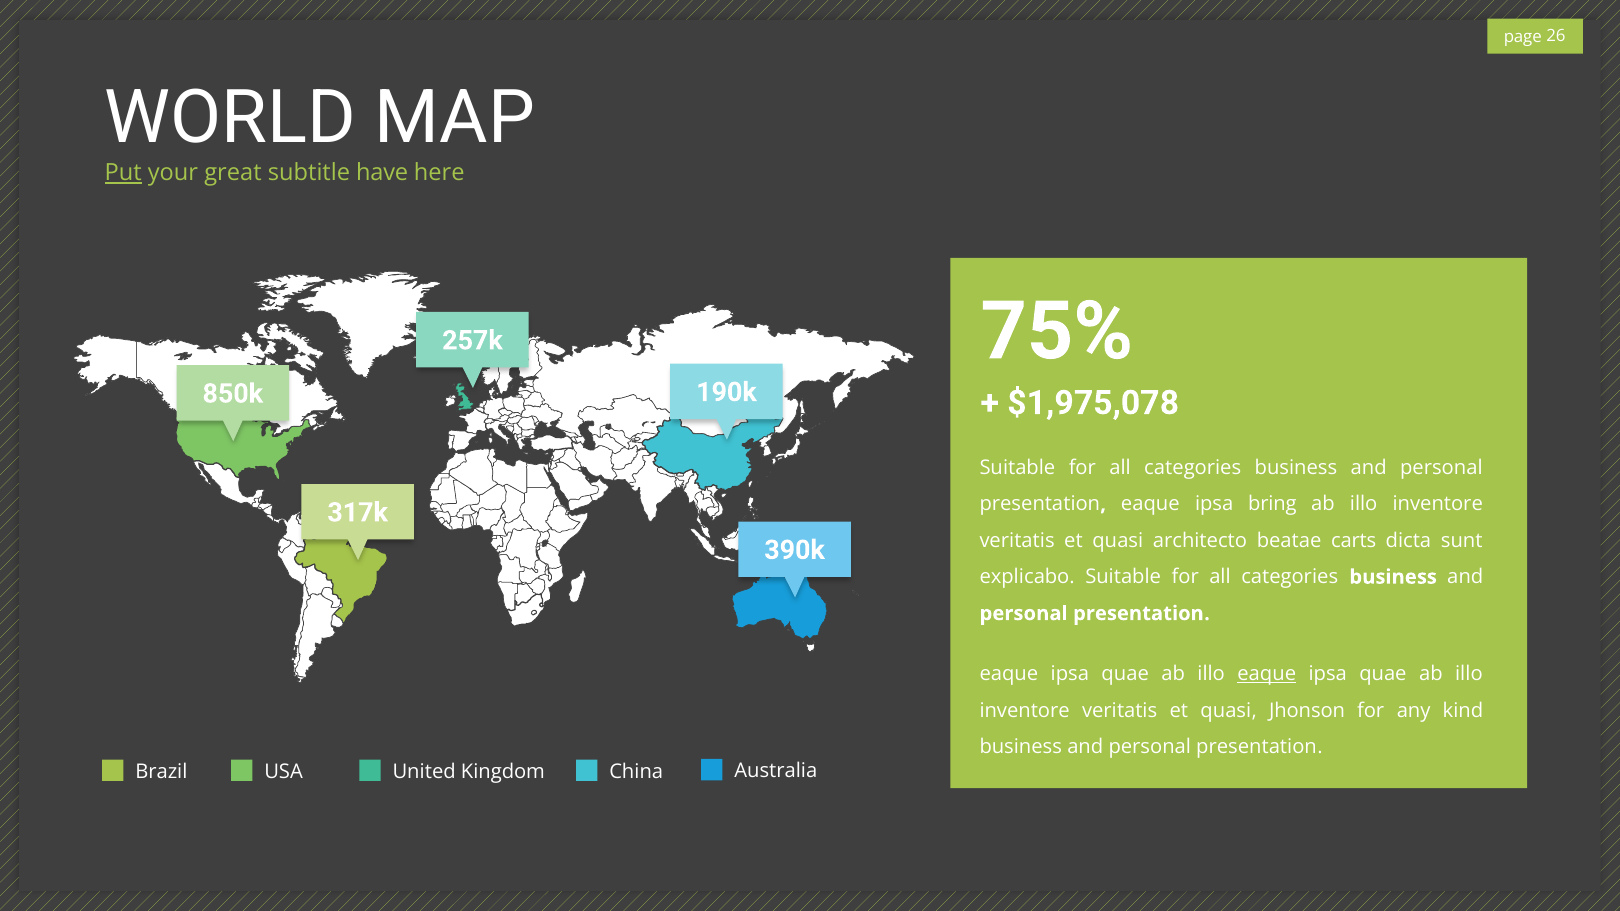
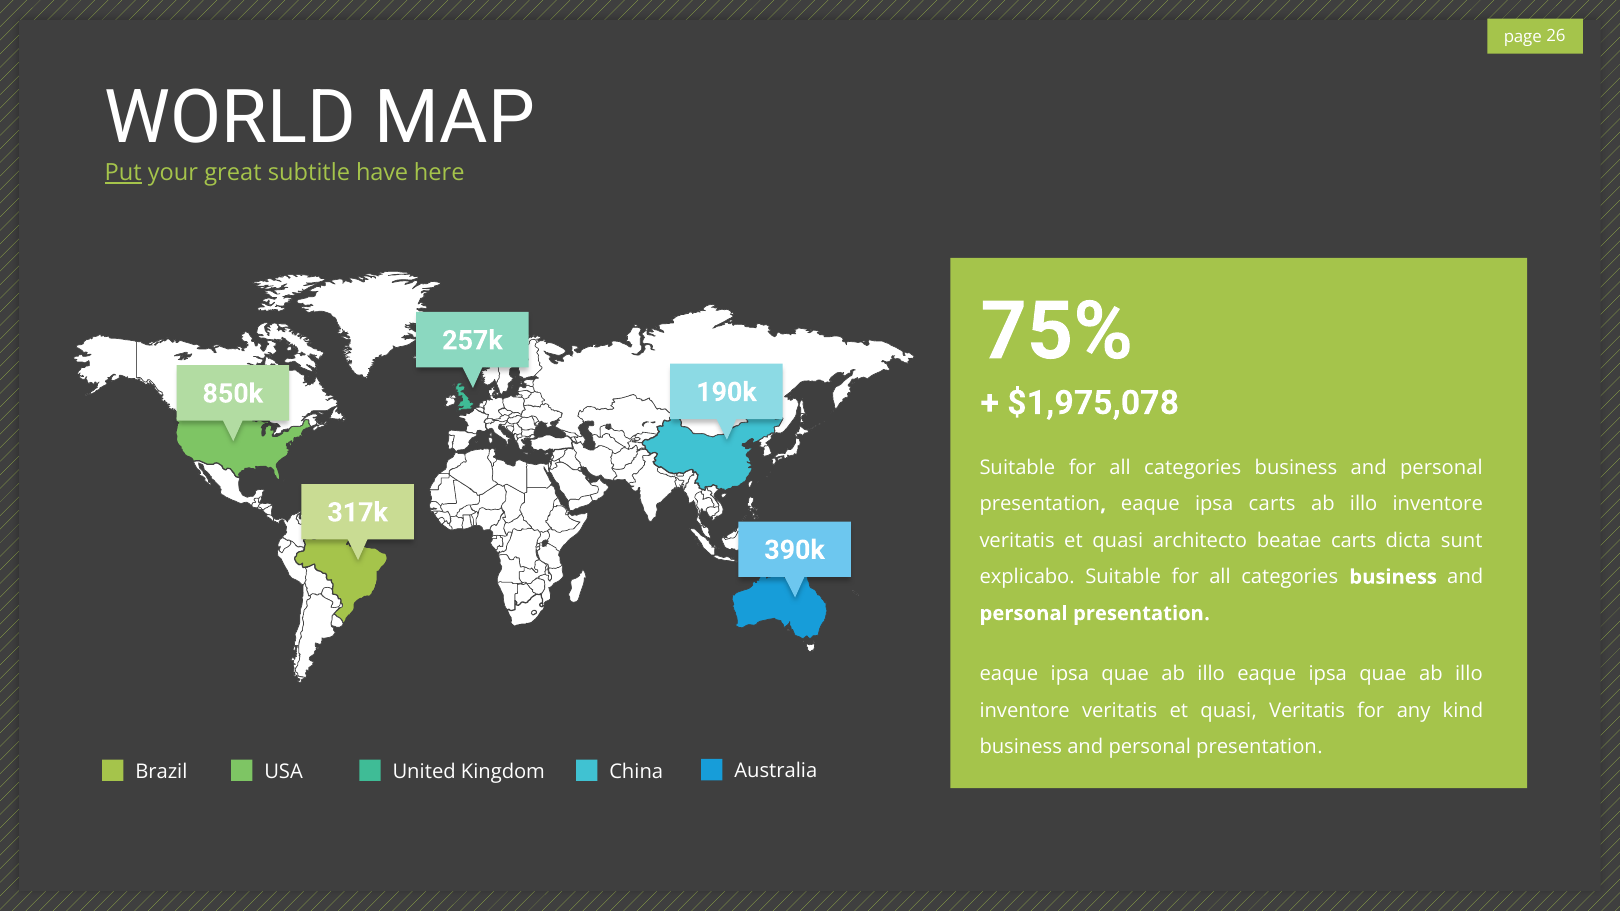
ipsa bring: bring -> carts
eaque at (1267, 674) underline: present -> none
quasi Jhonson: Jhonson -> Veritatis
